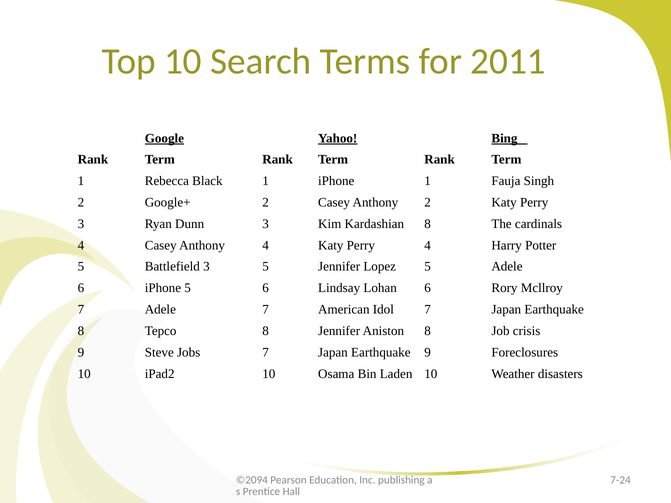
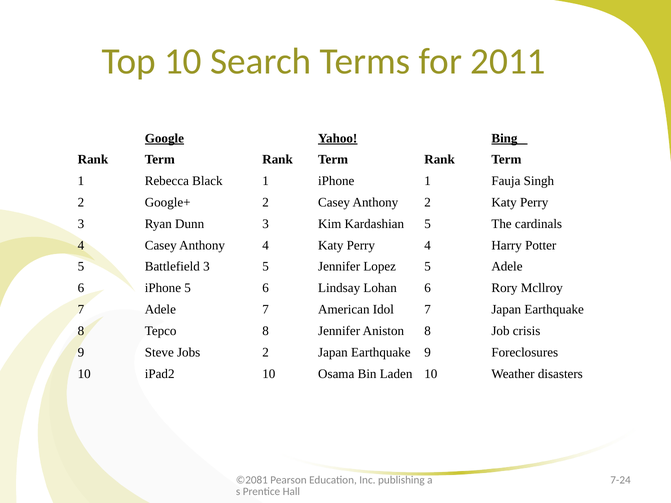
Kardashian 8: 8 -> 5
Jobs 7: 7 -> 2
©2094: ©2094 -> ©2081
